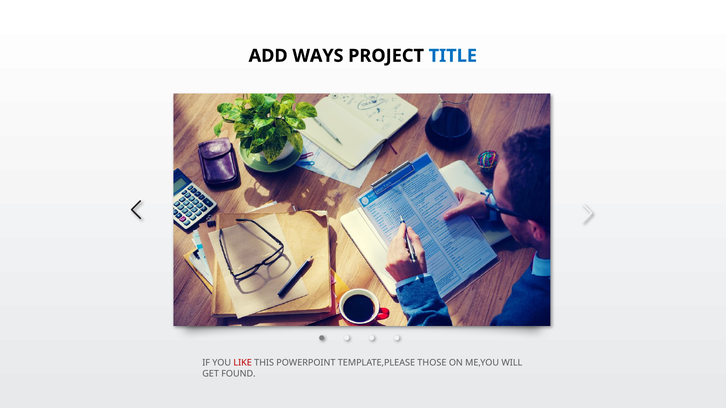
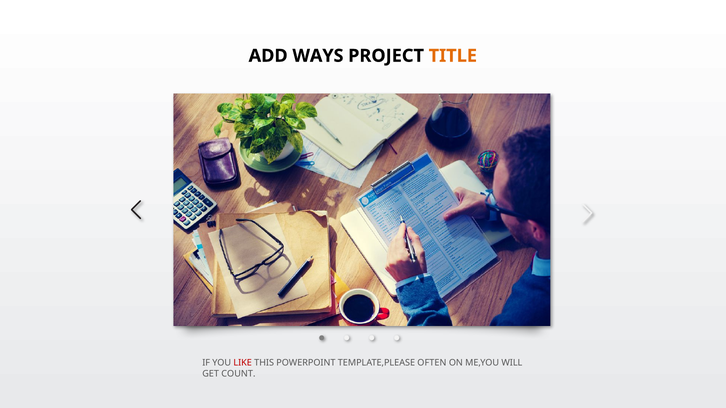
TITLE colour: blue -> orange
THOSE: THOSE -> OFTEN
FOUND: FOUND -> COUNT
